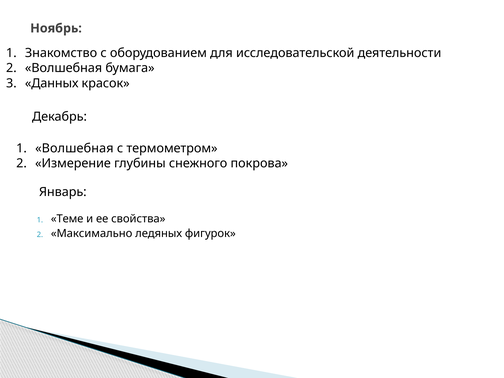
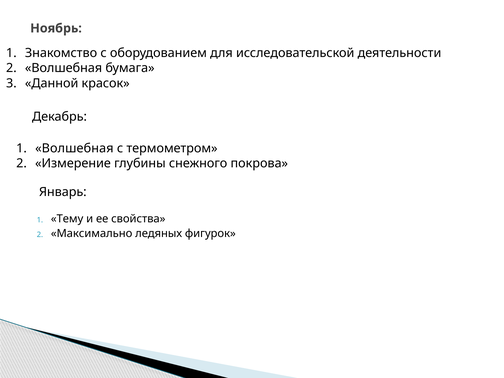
Данных: Данных -> Данной
Теме: Теме -> Тему
